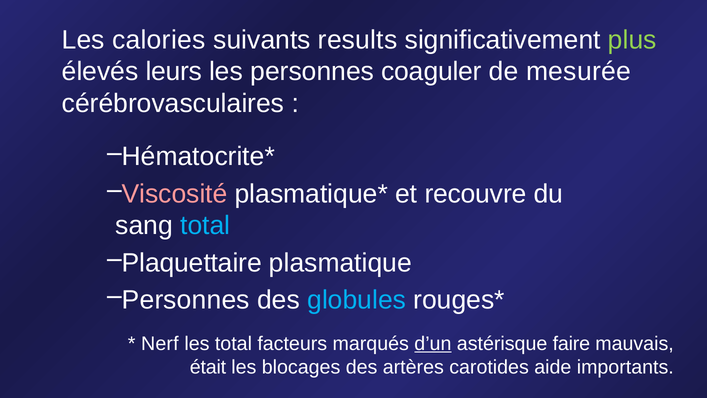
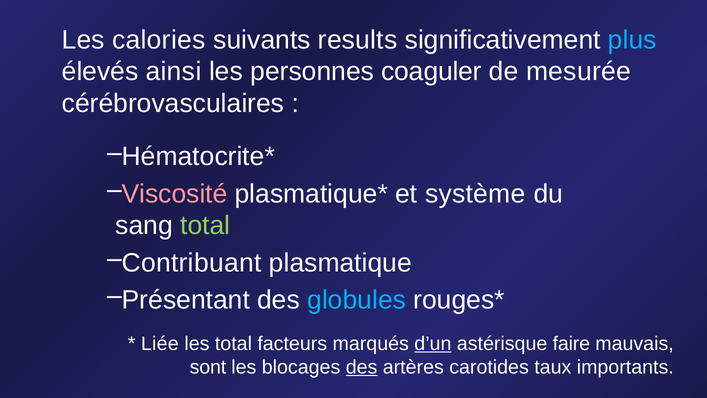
plus colour: light green -> light blue
leurs: leurs -> ainsi
recouvre: recouvre -> système
total at (205, 225) colour: light blue -> light green
Plaquettaire: Plaquettaire -> Contribuant
Personnes at (186, 300): Personnes -> Présentant
Nerf: Nerf -> Liée
était: était -> sont
des at (362, 367) underline: none -> present
aide: aide -> taux
